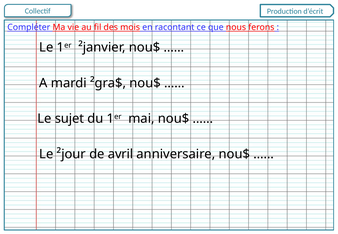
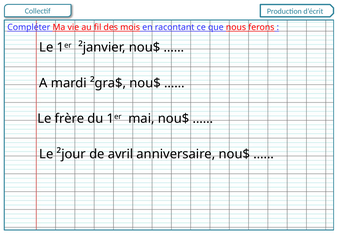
sujet: sujet -> frère
